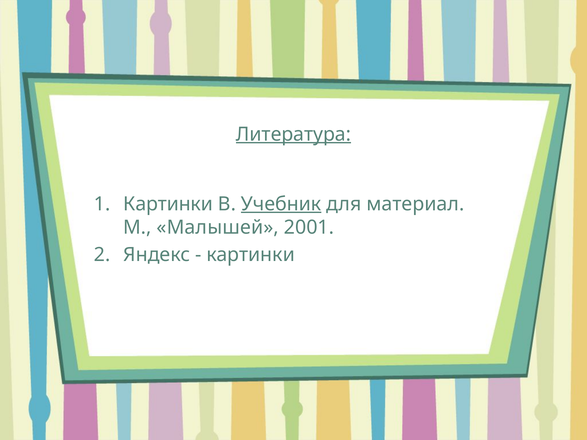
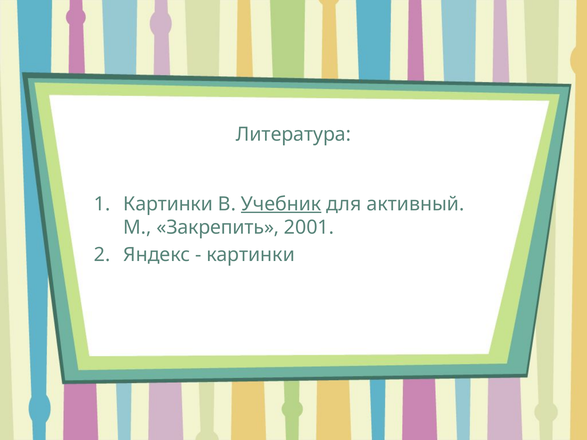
Литература underline: present -> none
материал: материал -> активный
Малышей: Малышей -> Закрепить
